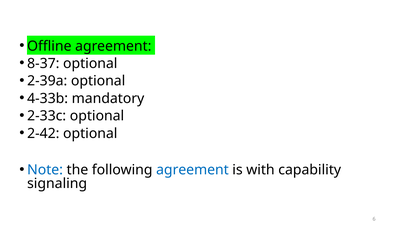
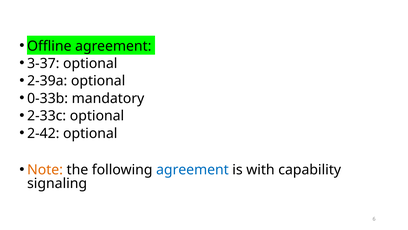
8-37: 8-37 -> 3-37
4-33b: 4-33b -> 0-33b
Note colour: blue -> orange
